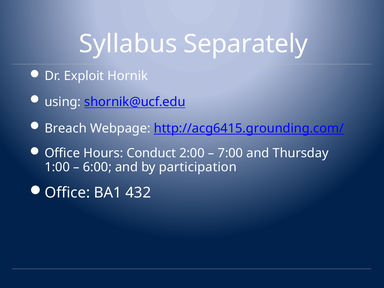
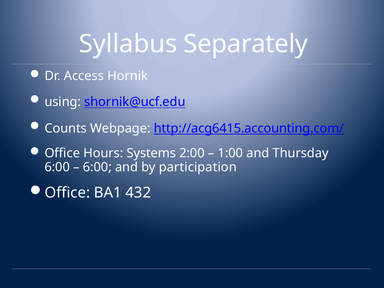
Exploit: Exploit -> Access
Breach: Breach -> Counts
http://acg6415.grounding.com/: http://acg6415.grounding.com/ -> http://acg6415.accounting.com/
Conduct: Conduct -> Systems
7:00: 7:00 -> 1:00
1:00 at (57, 167): 1:00 -> 6:00
